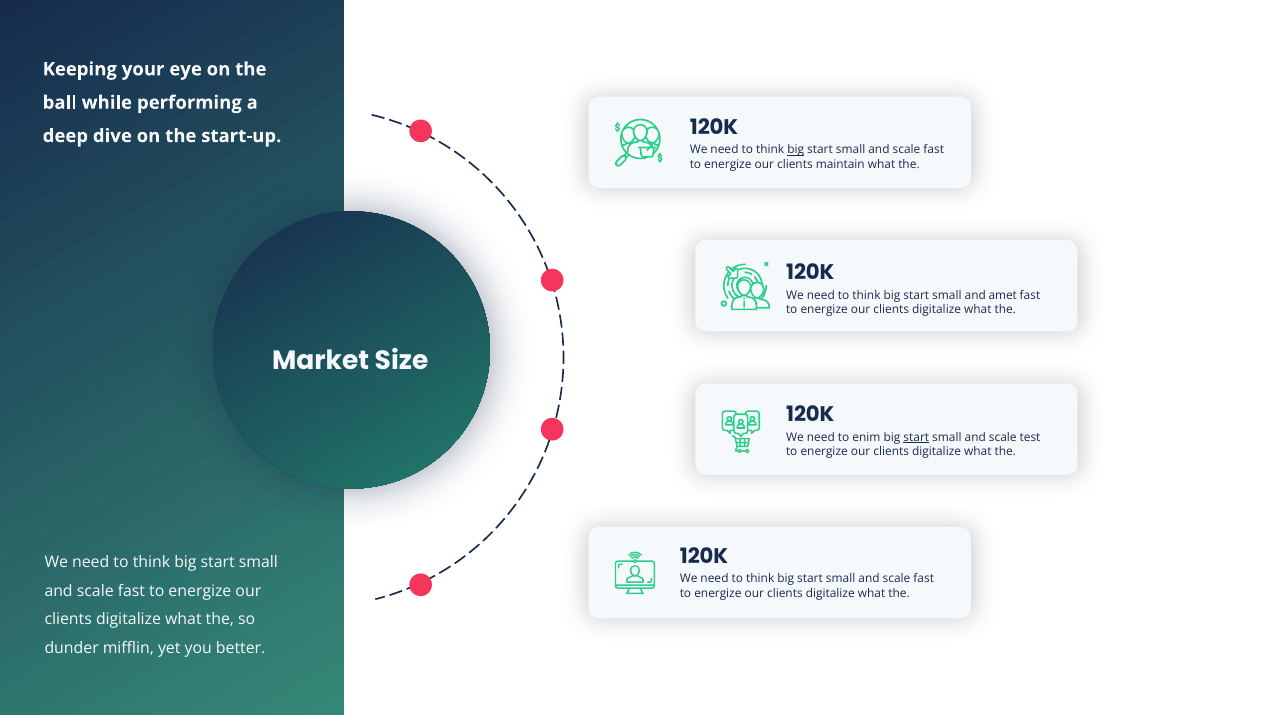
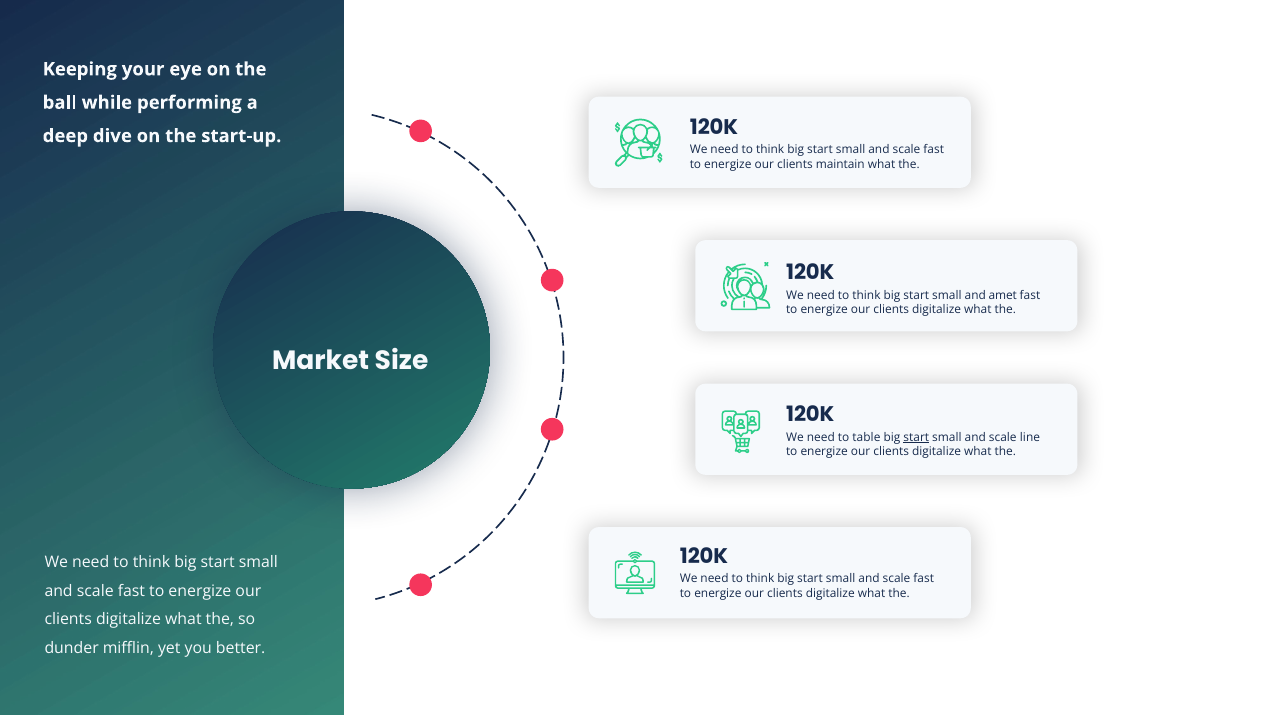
big at (796, 150) underline: present -> none
enim: enim -> table
test: test -> line
